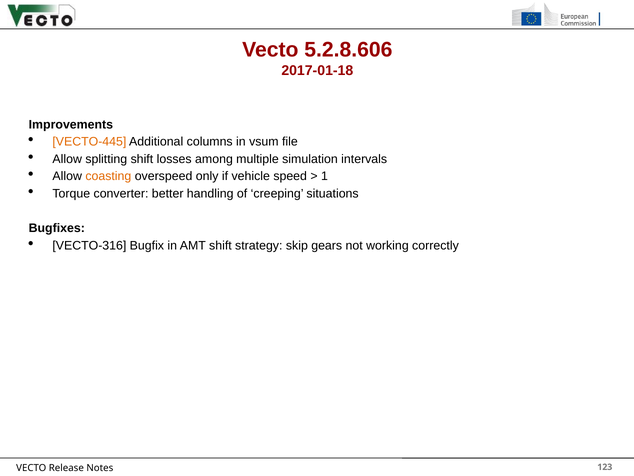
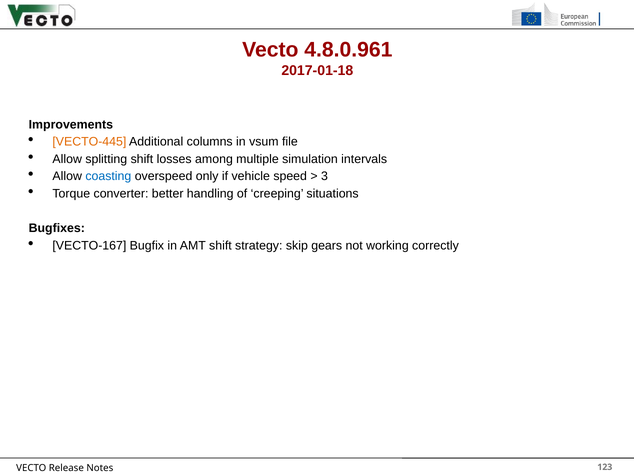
5.2.8.606: 5.2.8.606 -> 4.8.0.961
coasting colour: orange -> blue
1: 1 -> 3
VECTO-316: VECTO-316 -> VECTO-167
